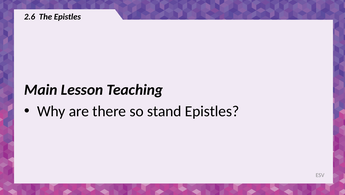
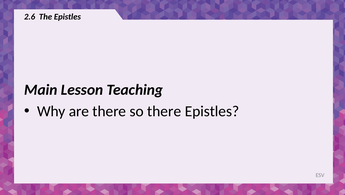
so stand: stand -> there
